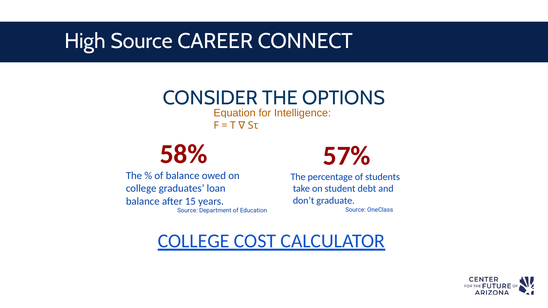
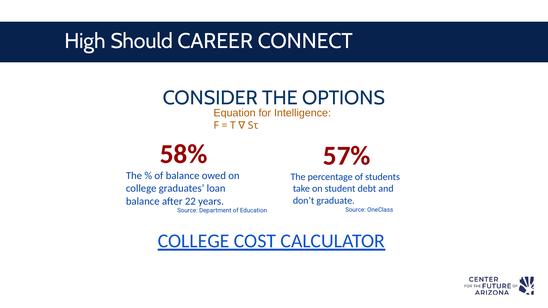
High Source: Source -> Should
15: 15 -> 22
